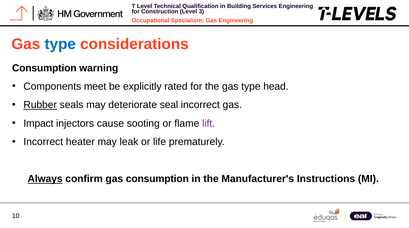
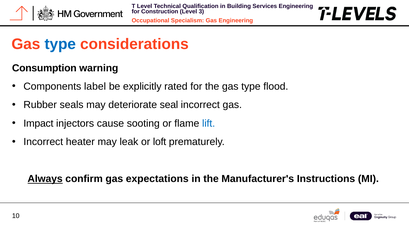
meet: meet -> label
head: head -> flood
Rubber underline: present -> none
lift colour: purple -> blue
life: life -> loft
gas consumption: consumption -> expectations
